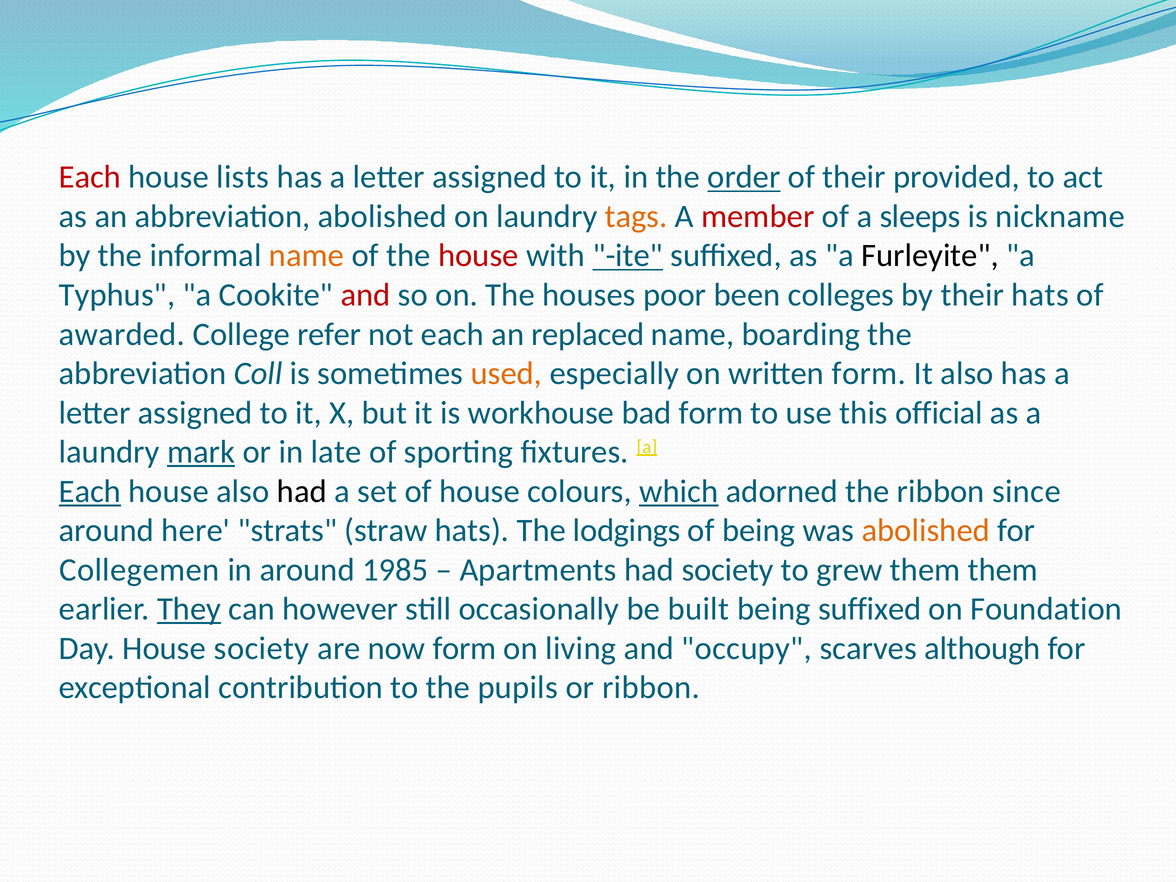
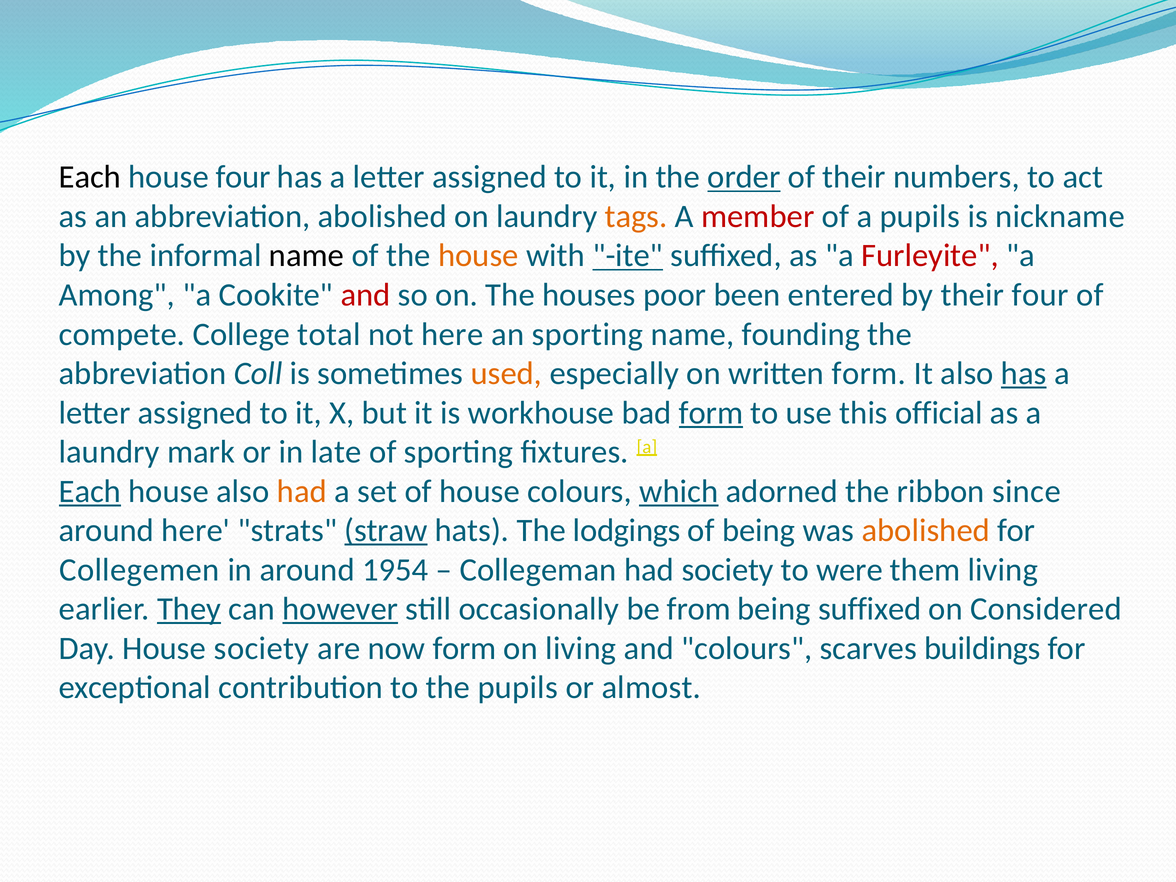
Each at (90, 177) colour: red -> black
house lists: lists -> four
provided: provided -> numbers
a sleeps: sleeps -> pupils
name at (307, 256) colour: orange -> black
house at (478, 256) colour: red -> orange
Furleyite colour: black -> red
Typhus: Typhus -> Among
colleges: colleges -> entered
their hats: hats -> four
awarded: awarded -> compete
refer: refer -> total
not each: each -> here
an replaced: replaced -> sporting
boarding: boarding -> founding
has at (1024, 373) underline: none -> present
form at (711, 413) underline: none -> present
mark underline: present -> none
had at (302, 491) colour: black -> orange
straw underline: none -> present
1985: 1985 -> 1954
Apartments: Apartments -> Collegeman
grew: grew -> were
them them: them -> living
however underline: none -> present
built: built -> from
Foundation: Foundation -> Considered
and occupy: occupy -> colours
although: although -> buildings
or ribbon: ribbon -> almost
